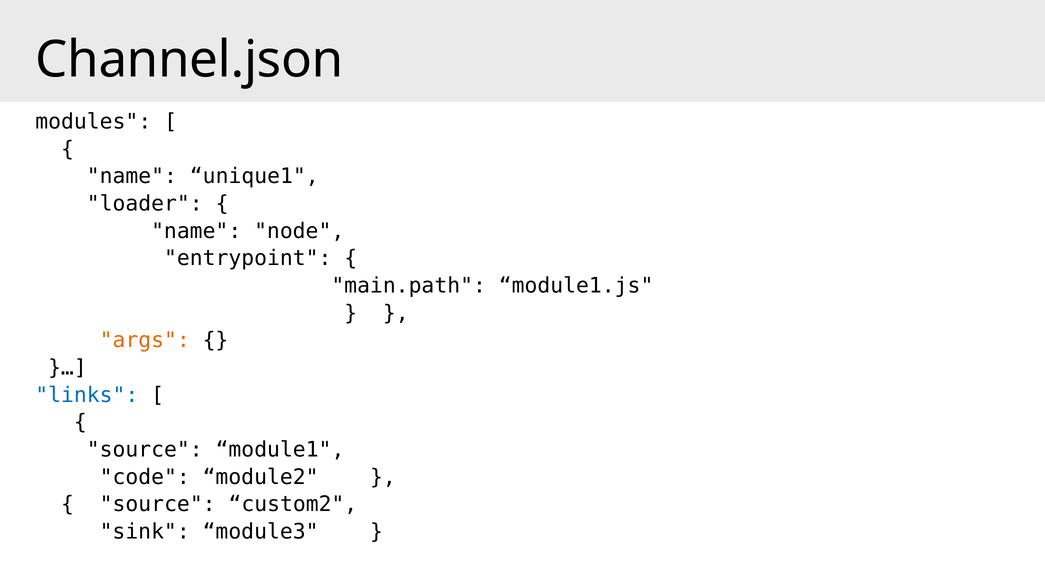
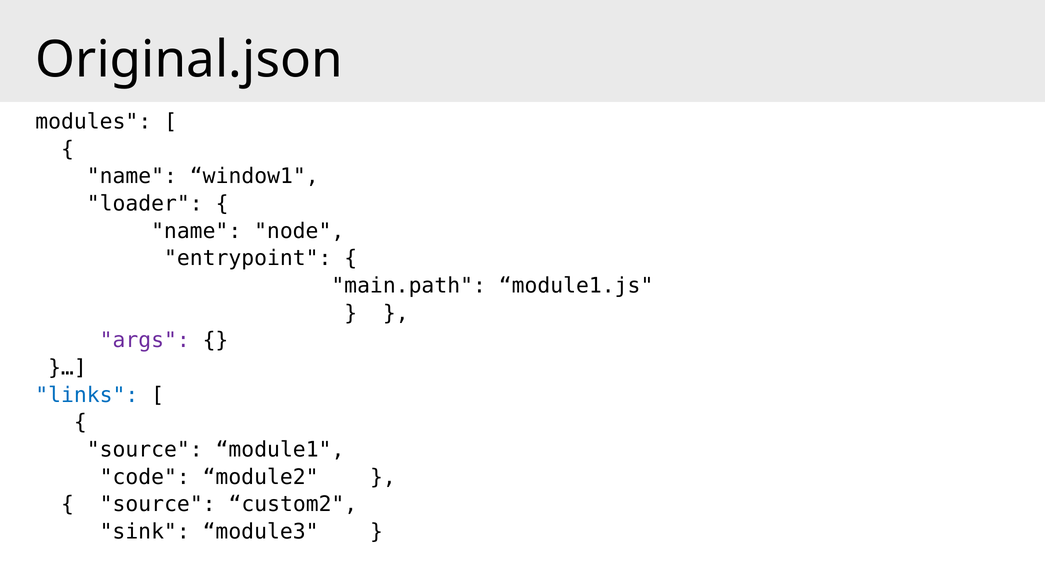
Channel.json: Channel.json -> Original.json
unique1: unique1 -> window1
args colour: orange -> purple
